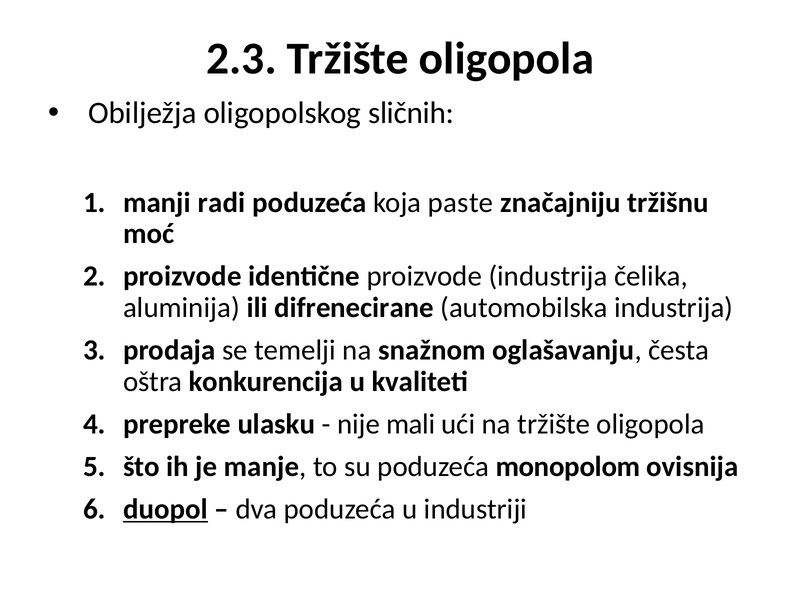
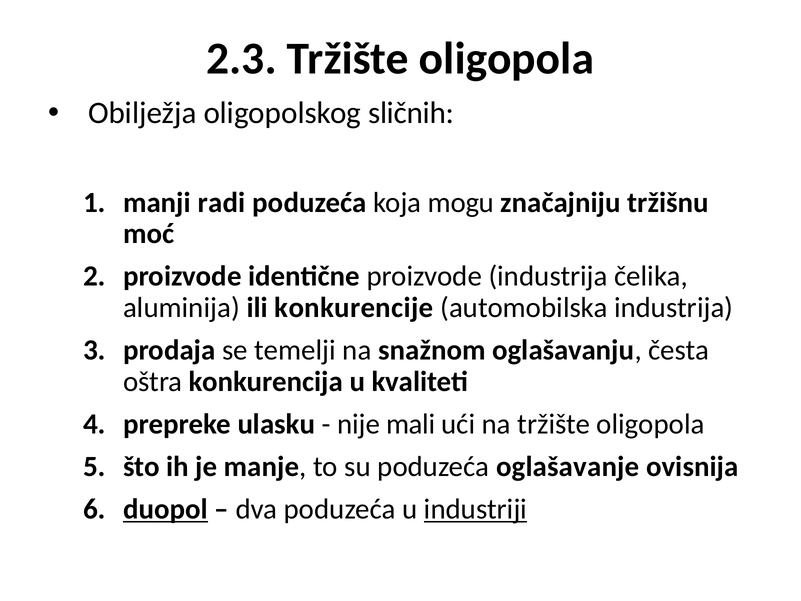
paste: paste -> mogu
difrenecirane: difrenecirane -> konkurencije
monopolom: monopolom -> oglašavanje
industriji underline: none -> present
